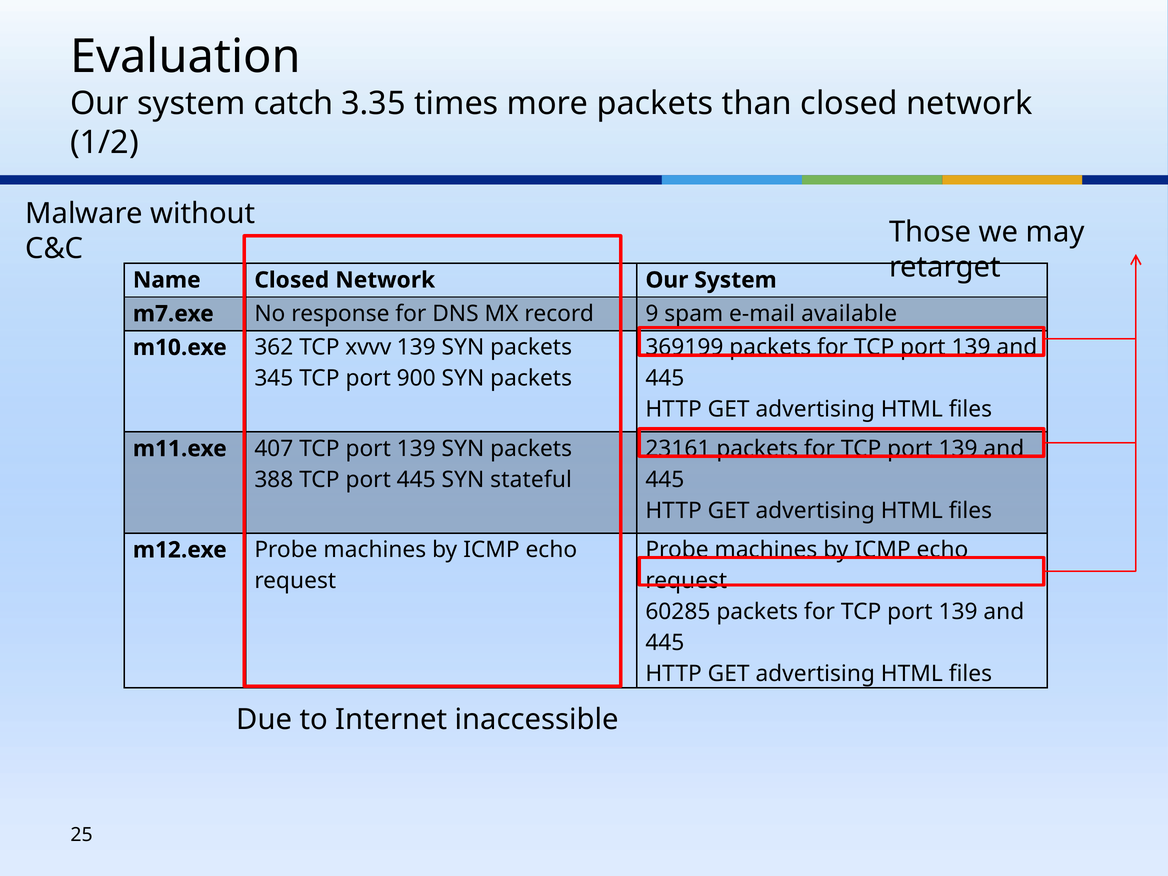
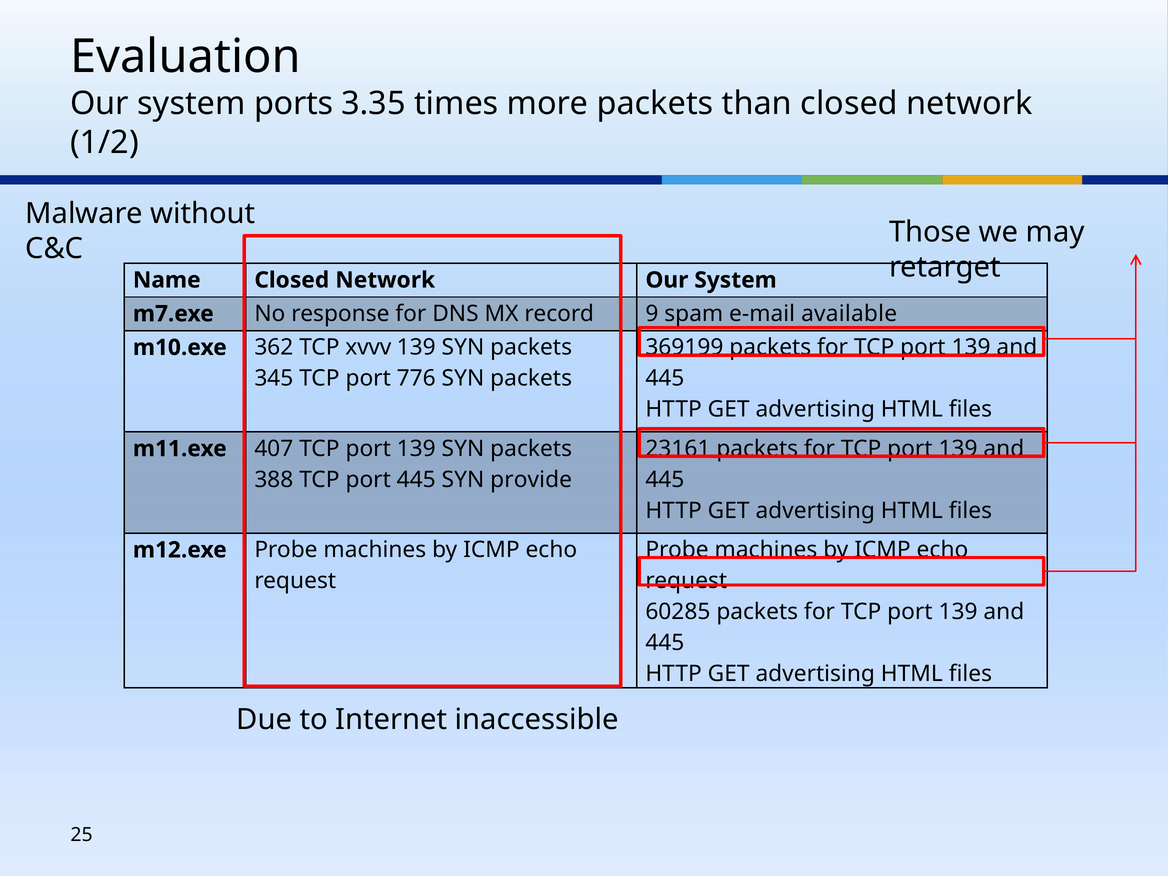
catch: catch -> ports
900: 900 -> 776
stateful: stateful -> provide
